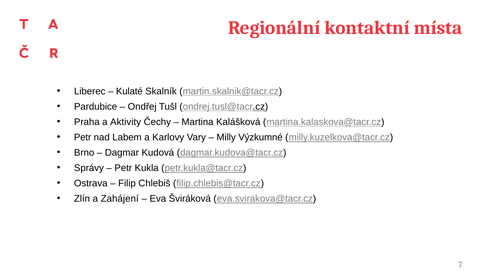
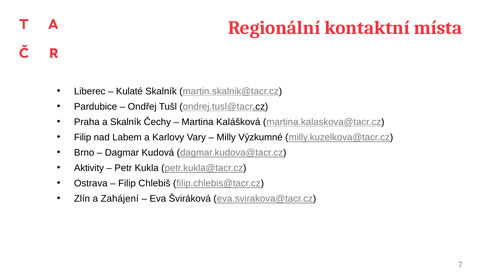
a Aktivity: Aktivity -> Skalník
Petr at (83, 137): Petr -> Filip
Správy: Správy -> Aktivity
